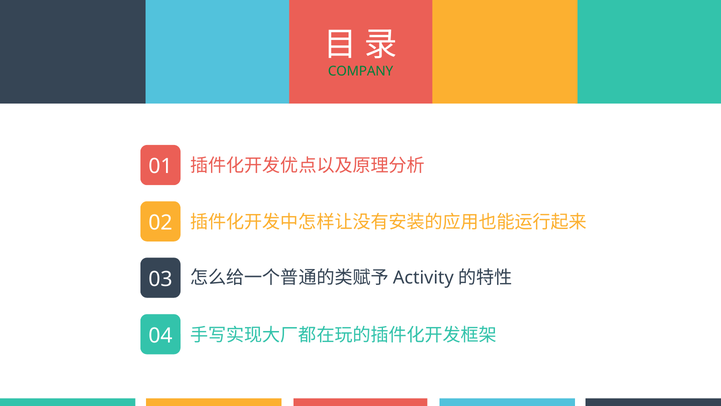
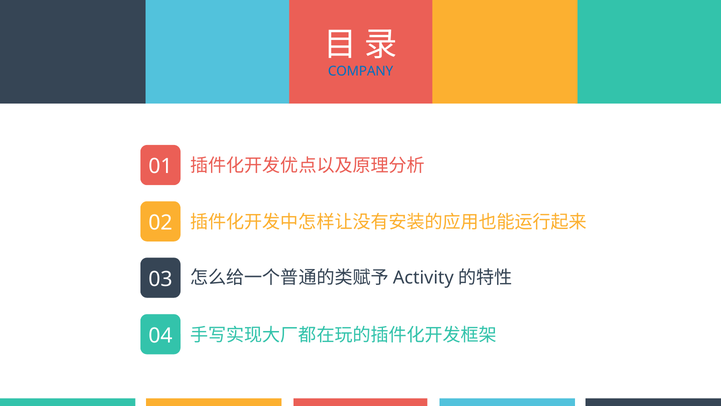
COMPANY colour: green -> blue
